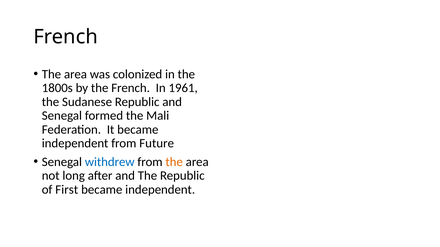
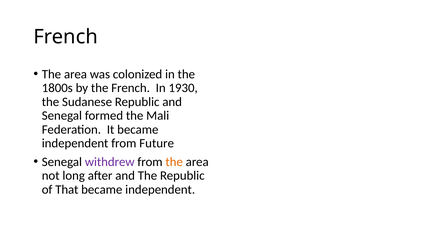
1961: 1961 -> 1930
withdrew colour: blue -> purple
First: First -> That
